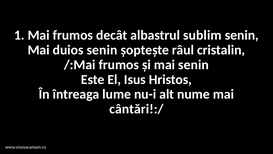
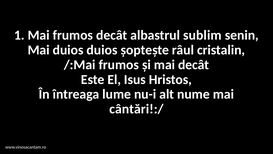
duios senin: senin -> duios
mai senin: senin -> decât
